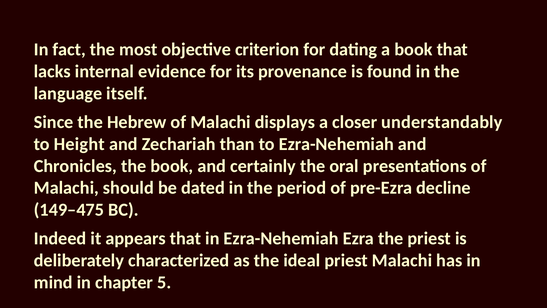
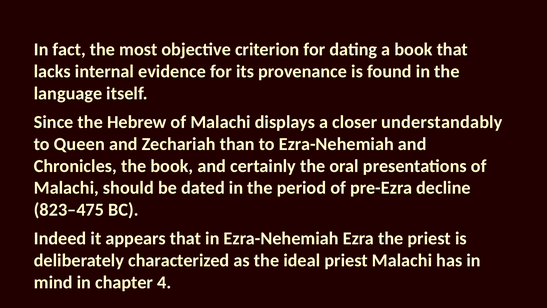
Height: Height -> Queen
149–475: 149–475 -> 823–475
5: 5 -> 4
